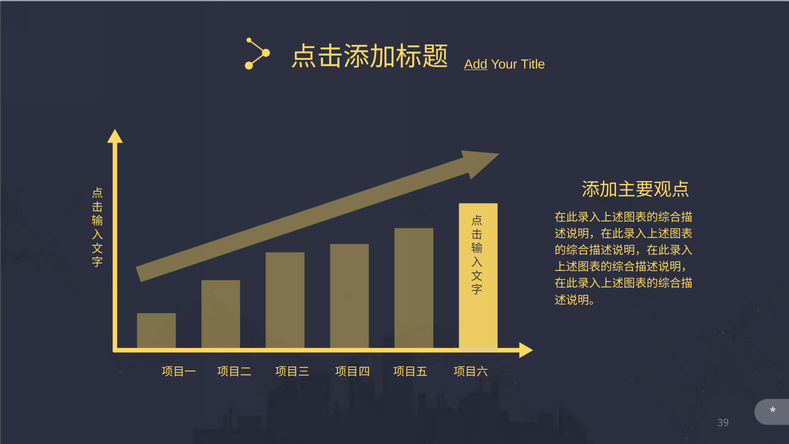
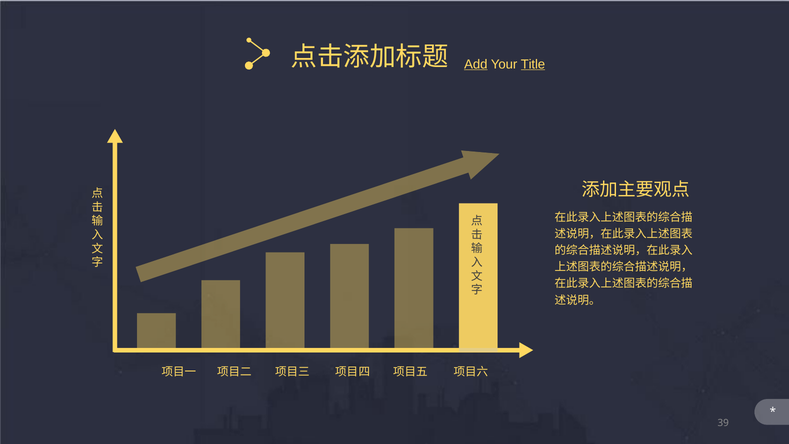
Title underline: none -> present
